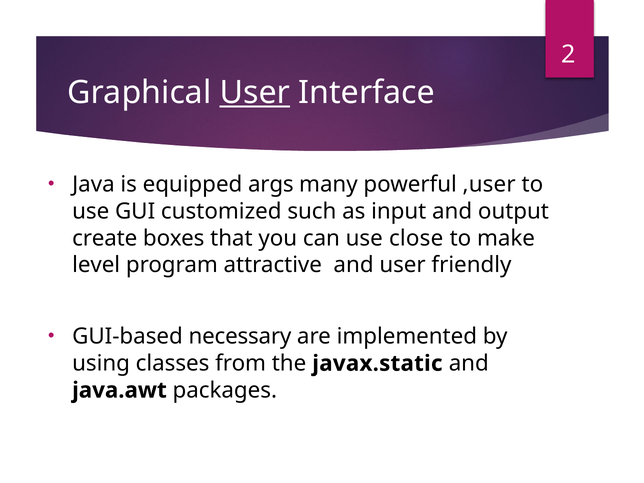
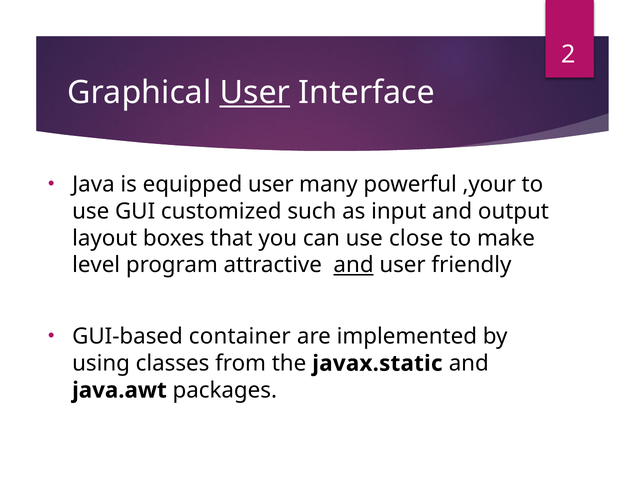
equipped args: args -> user
,user: ,user -> ,your
create: create -> layout
and at (354, 265) underline: none -> present
necessary: necessary -> container
